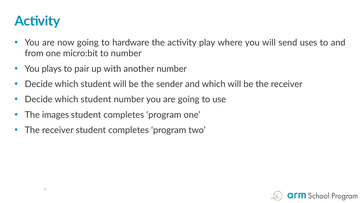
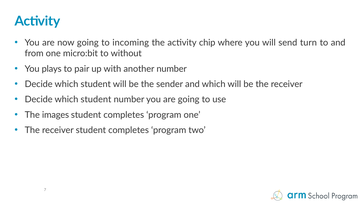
hardware: hardware -> incoming
play: play -> chip
uses: uses -> turn
to number: number -> without
